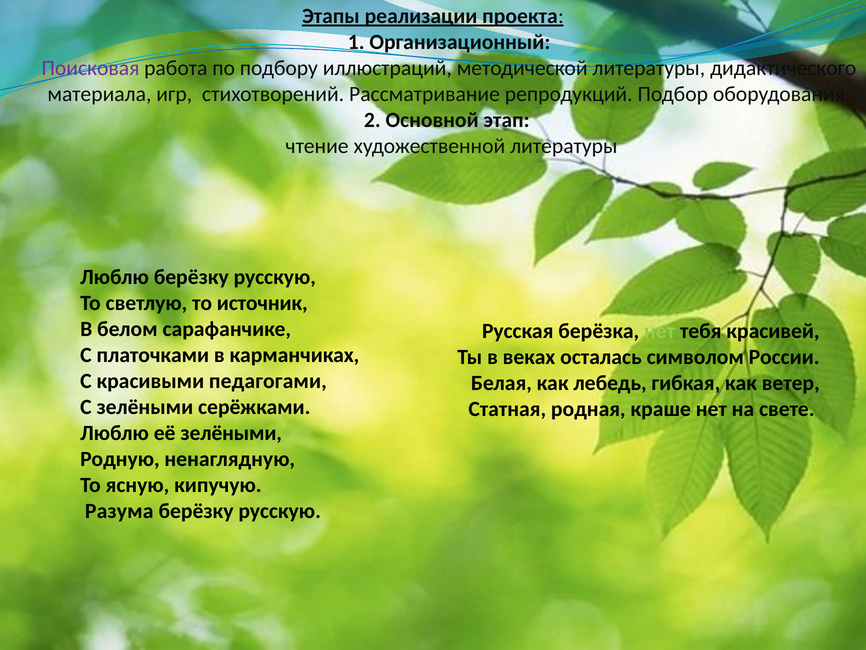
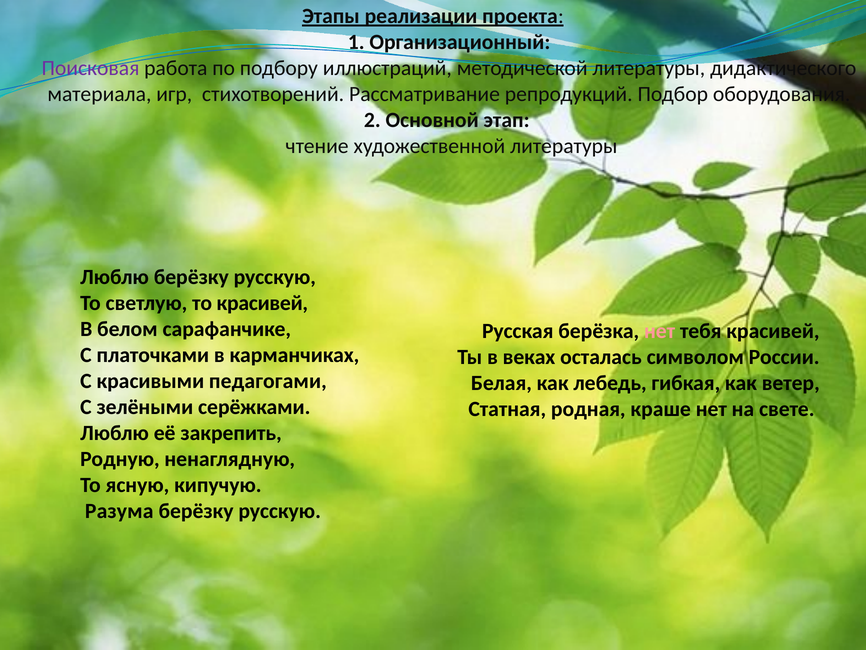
то источник: источник -> красивей
нет at (660, 331) colour: light green -> pink
её зелёными: зелёными -> закрепить
